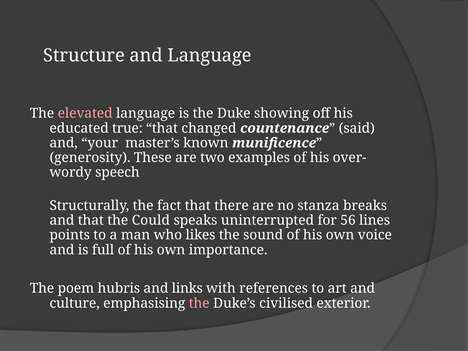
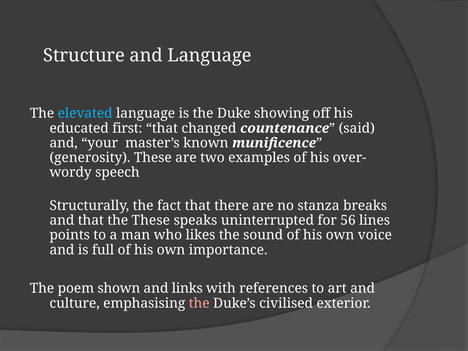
elevated colour: pink -> light blue
true: true -> first
the Could: Could -> These
hubris: hubris -> shown
